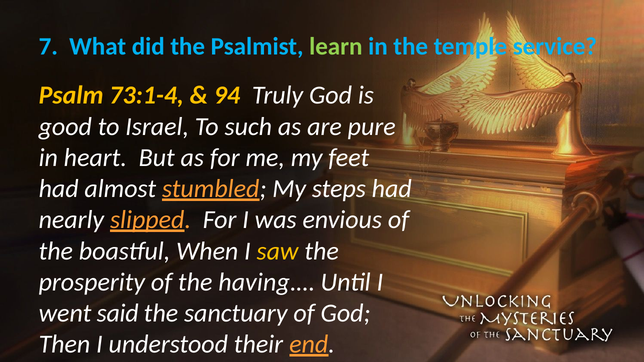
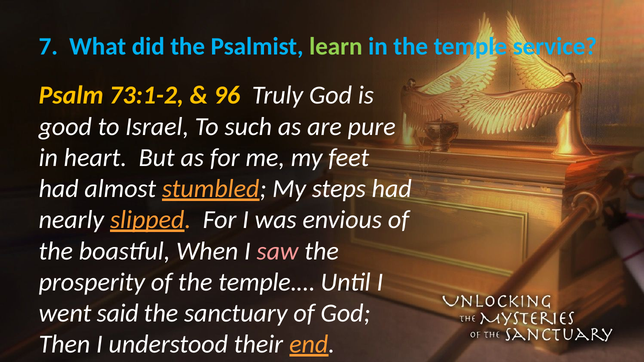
73:1-4: 73:1-4 -> 73:1-2
94: 94 -> 96
saw colour: yellow -> pink
having.…: having.… -> temple.…
